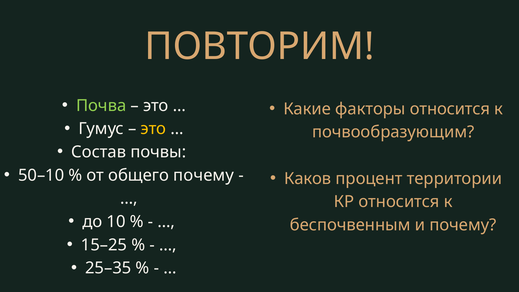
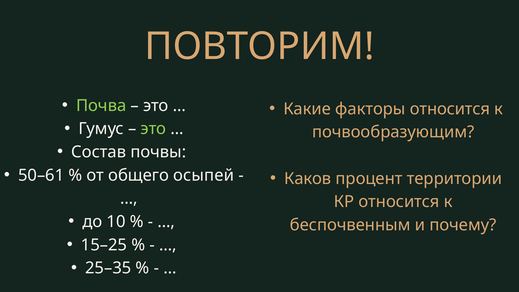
это at (153, 129) colour: yellow -> light green
50–10: 50–10 -> 50–61
общего почему: почему -> осыпей
